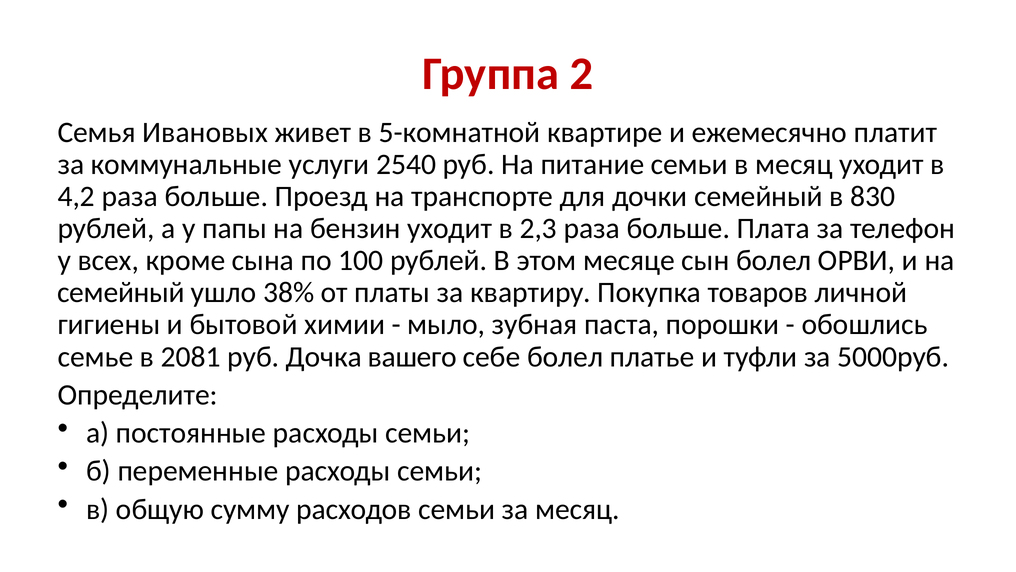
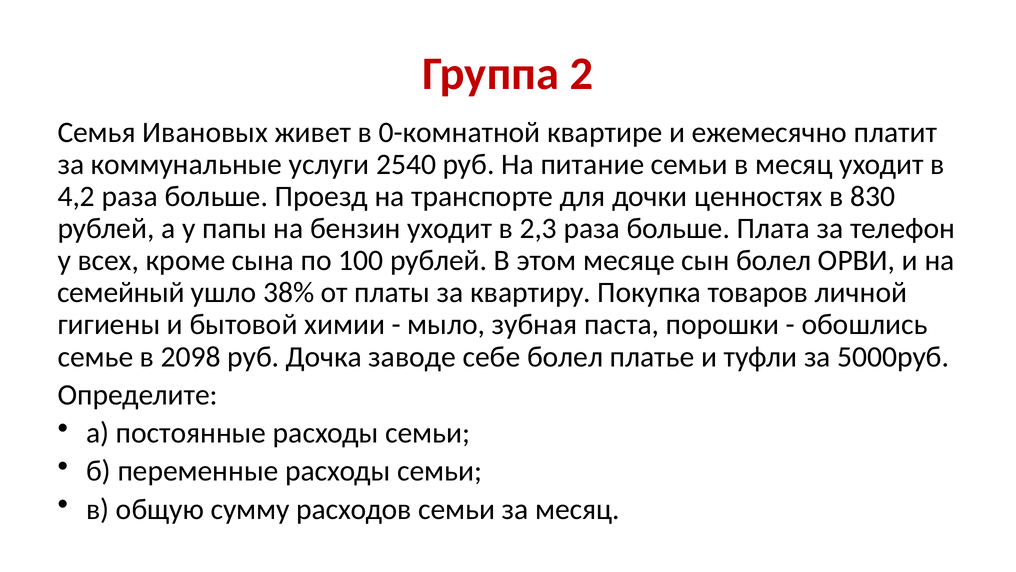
5-комнатной: 5-комнатной -> 0-комнатной
дочки семейный: семейный -> ценностях
2081: 2081 -> 2098
вашего: вашего -> заводе
